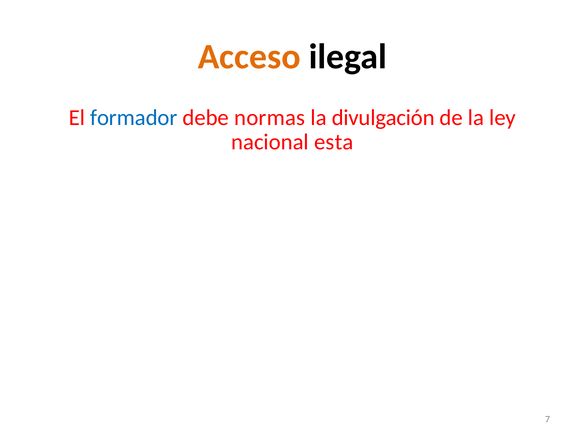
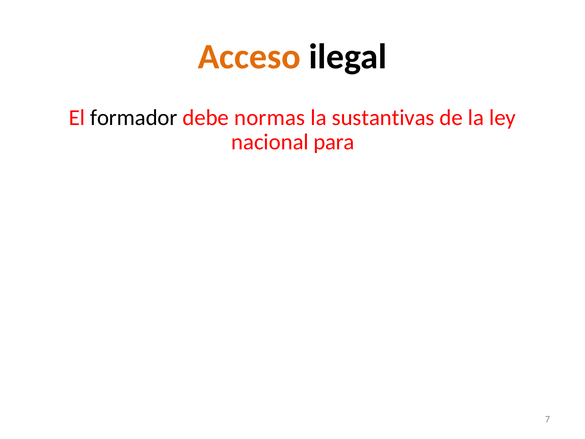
formador colour: blue -> black
divulgación: divulgación -> sustantivas
esta: esta -> para
